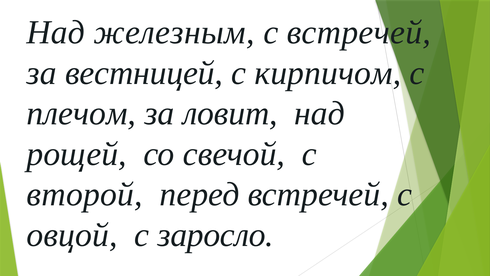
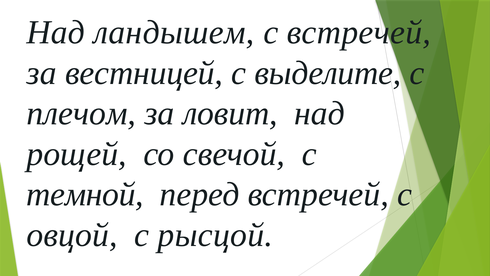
железным: железным -> ландышем
кирпичом: кирпичом -> выделите
второй: второй -> темной
заросло: заросло -> рысцой
